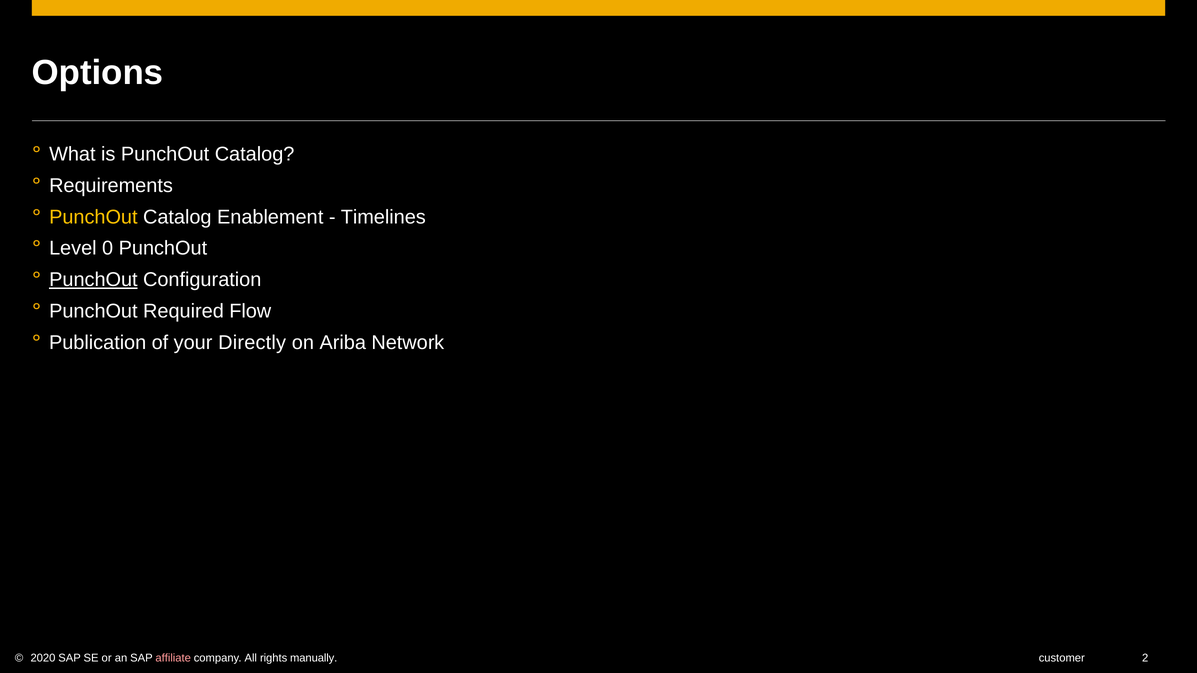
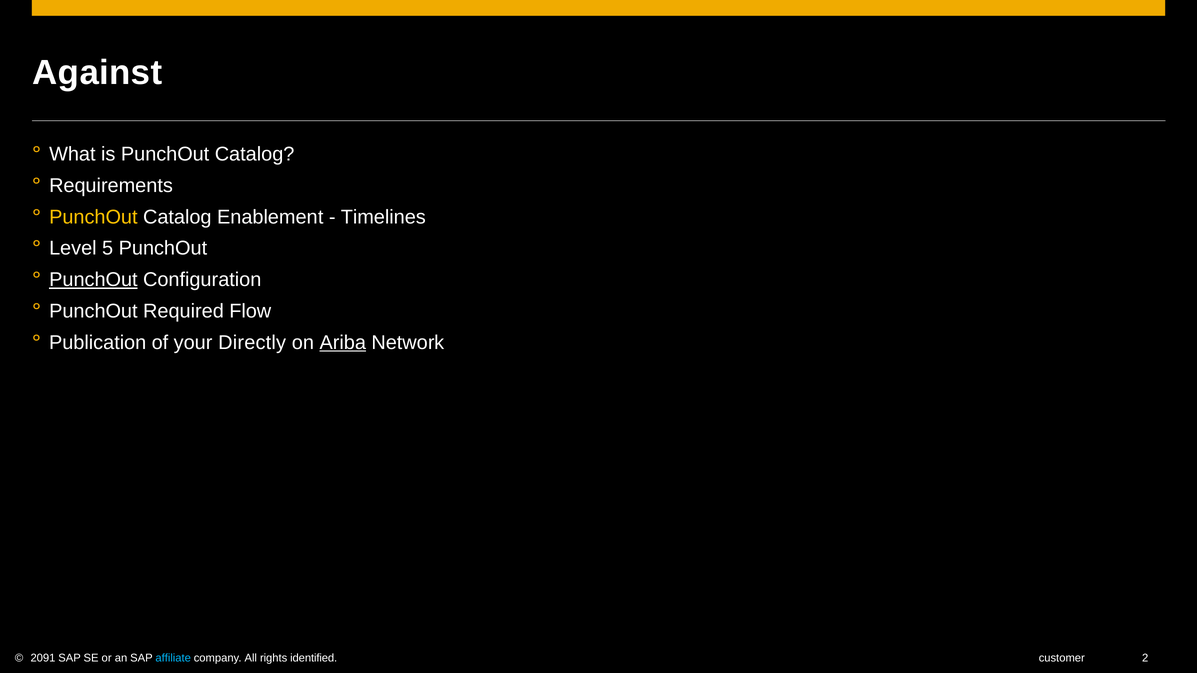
Options: Options -> Against
0: 0 -> 5
Ariba underline: none -> present
2020: 2020 -> 2091
affiliate colour: pink -> light blue
manually: manually -> identified
